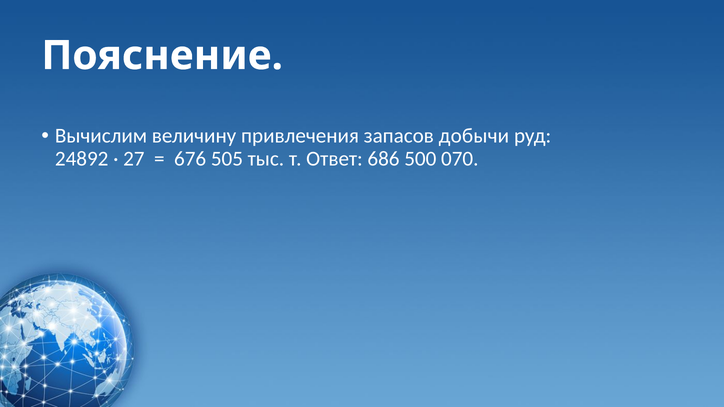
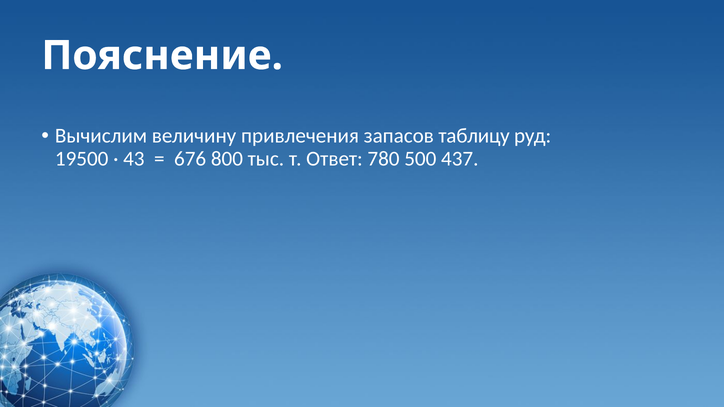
добычи: добычи -> таблицу
24892: 24892 -> 19500
27: 27 -> 43
505: 505 -> 800
686: 686 -> 780
070: 070 -> 437
